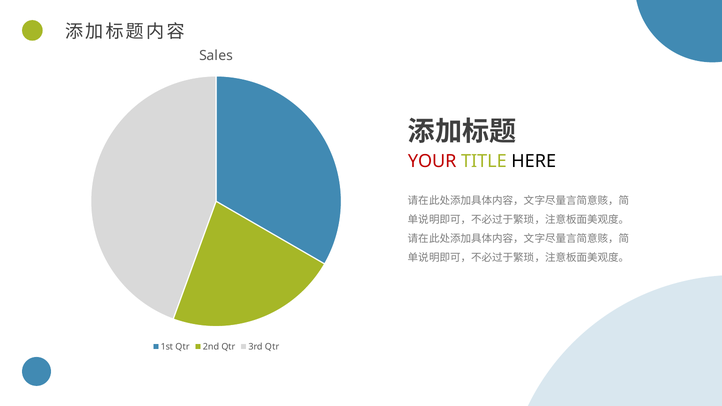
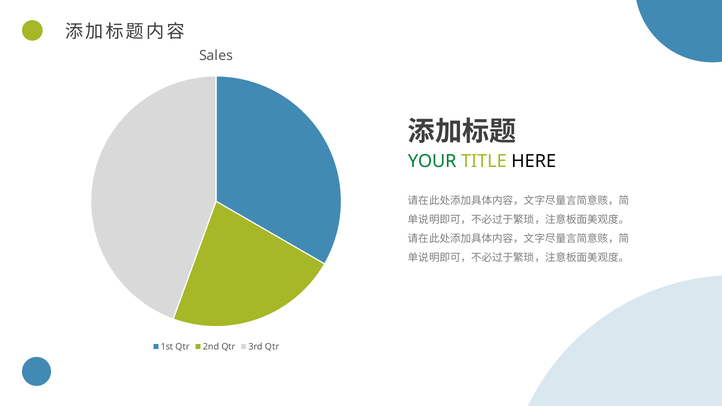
YOUR colour: red -> green
